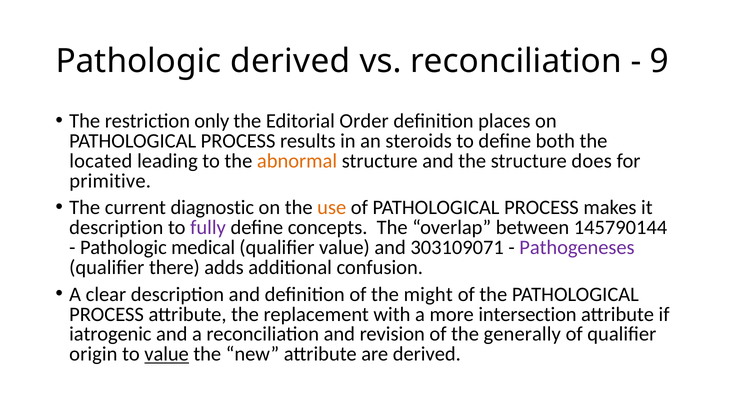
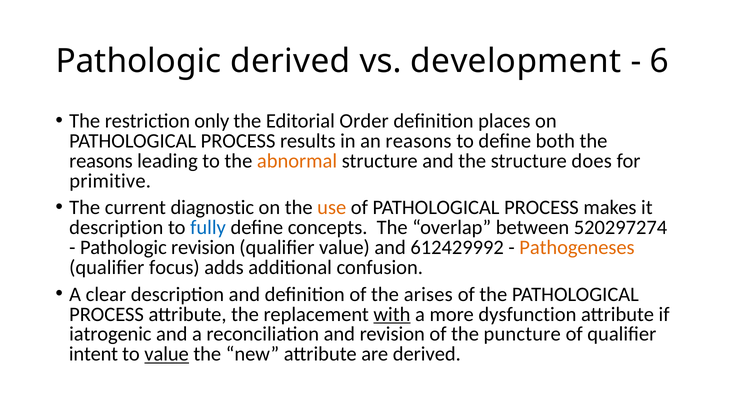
vs reconciliation: reconciliation -> development
9: 9 -> 6
an steroids: steroids -> reasons
located at (101, 161): located -> reasons
fully colour: purple -> blue
145790144: 145790144 -> 520297274
Pathologic medical: medical -> revision
303109071: 303109071 -> 612429992
Pathogeneses colour: purple -> orange
there: there -> focus
might: might -> arises
with underline: none -> present
intersection: intersection -> dysfunction
generally: generally -> puncture
origin: origin -> intent
